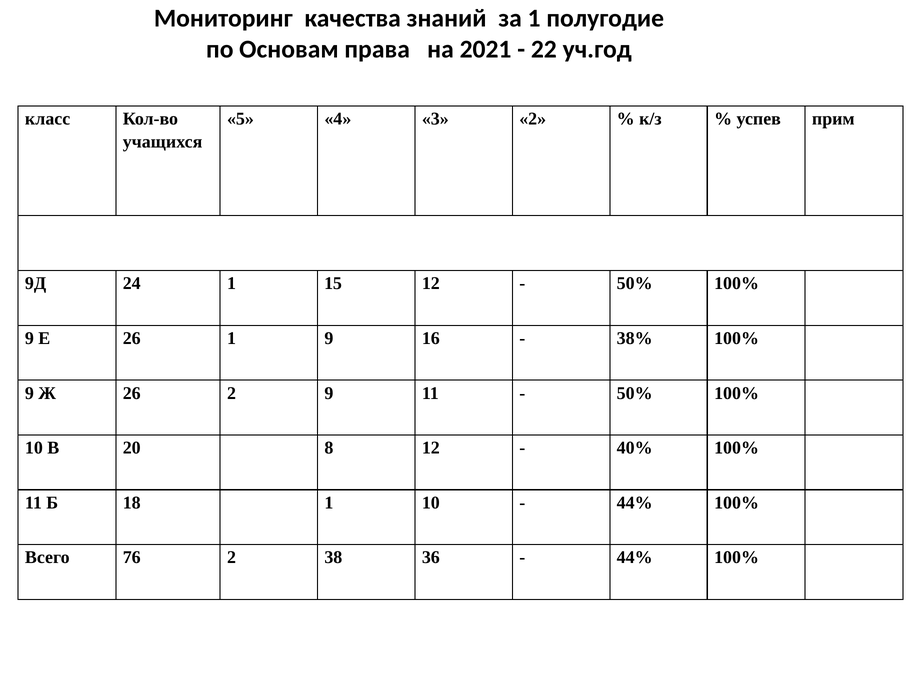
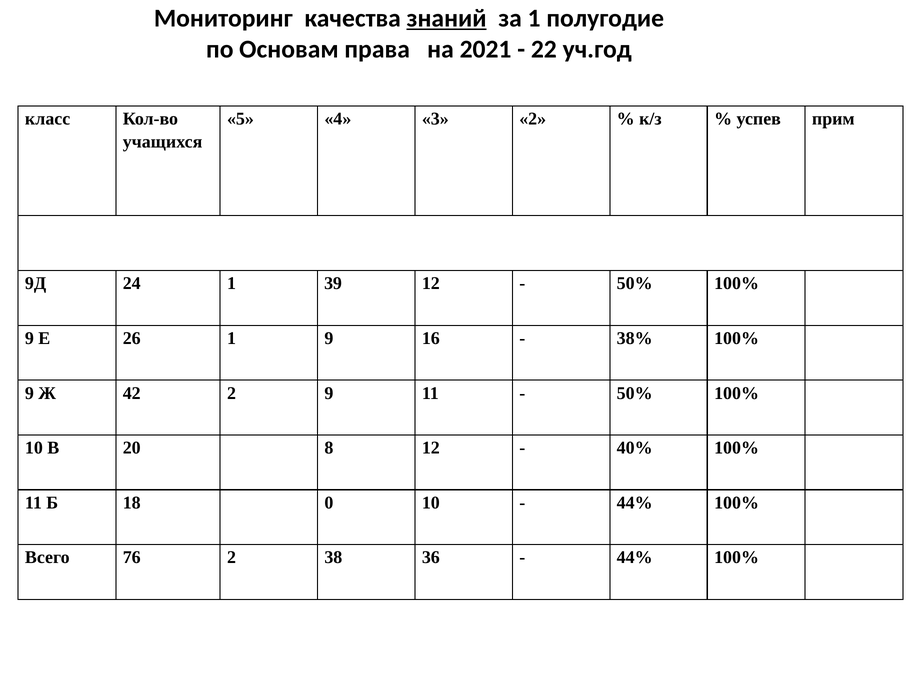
знаний underline: none -> present
15: 15 -> 39
Ж 26: 26 -> 42
18 1: 1 -> 0
